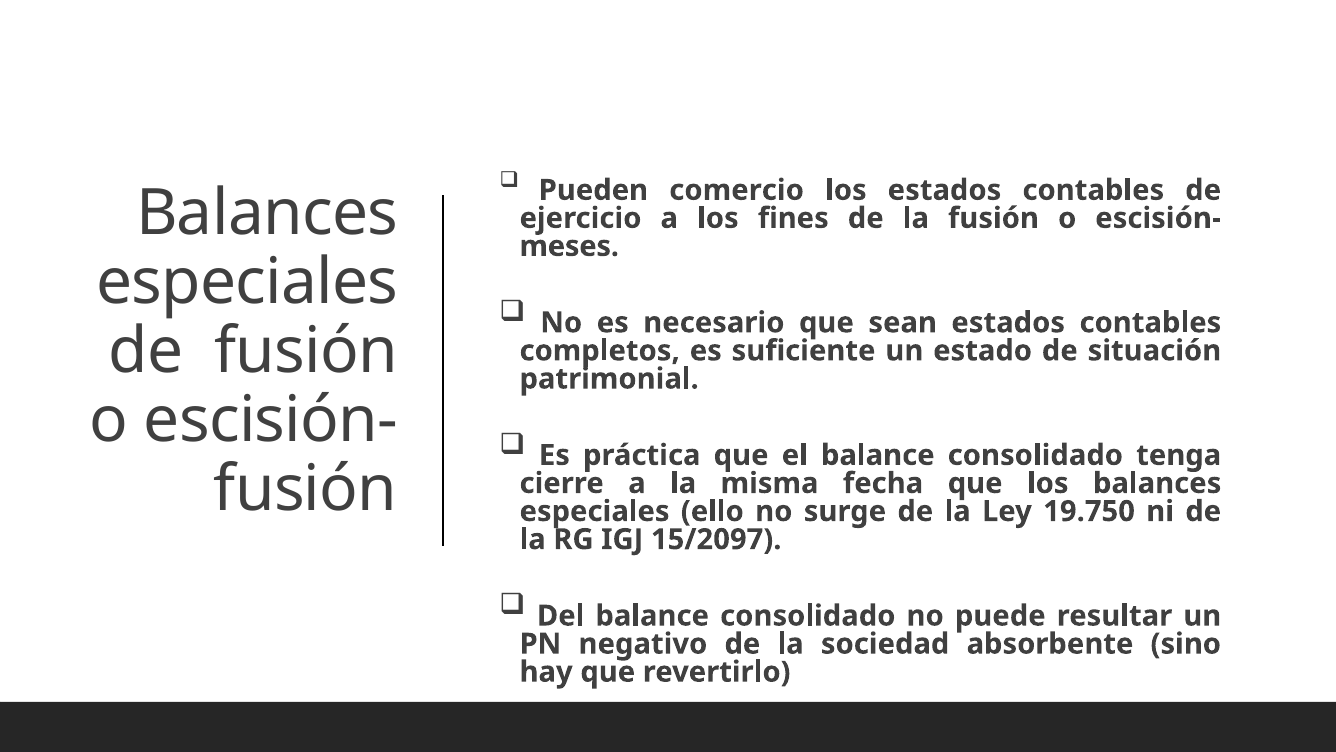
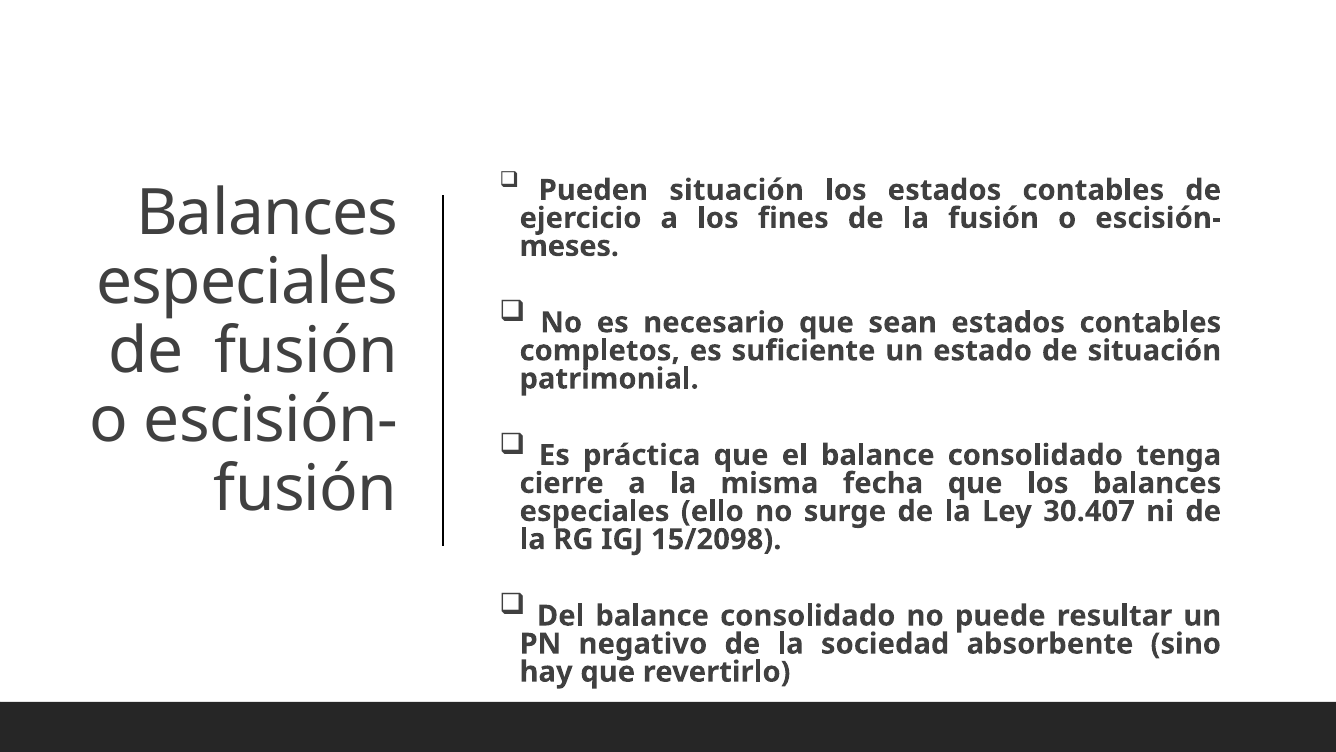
Pueden comercio: comercio -> situación
19.750: 19.750 -> 30.407
15/2097: 15/2097 -> 15/2098
